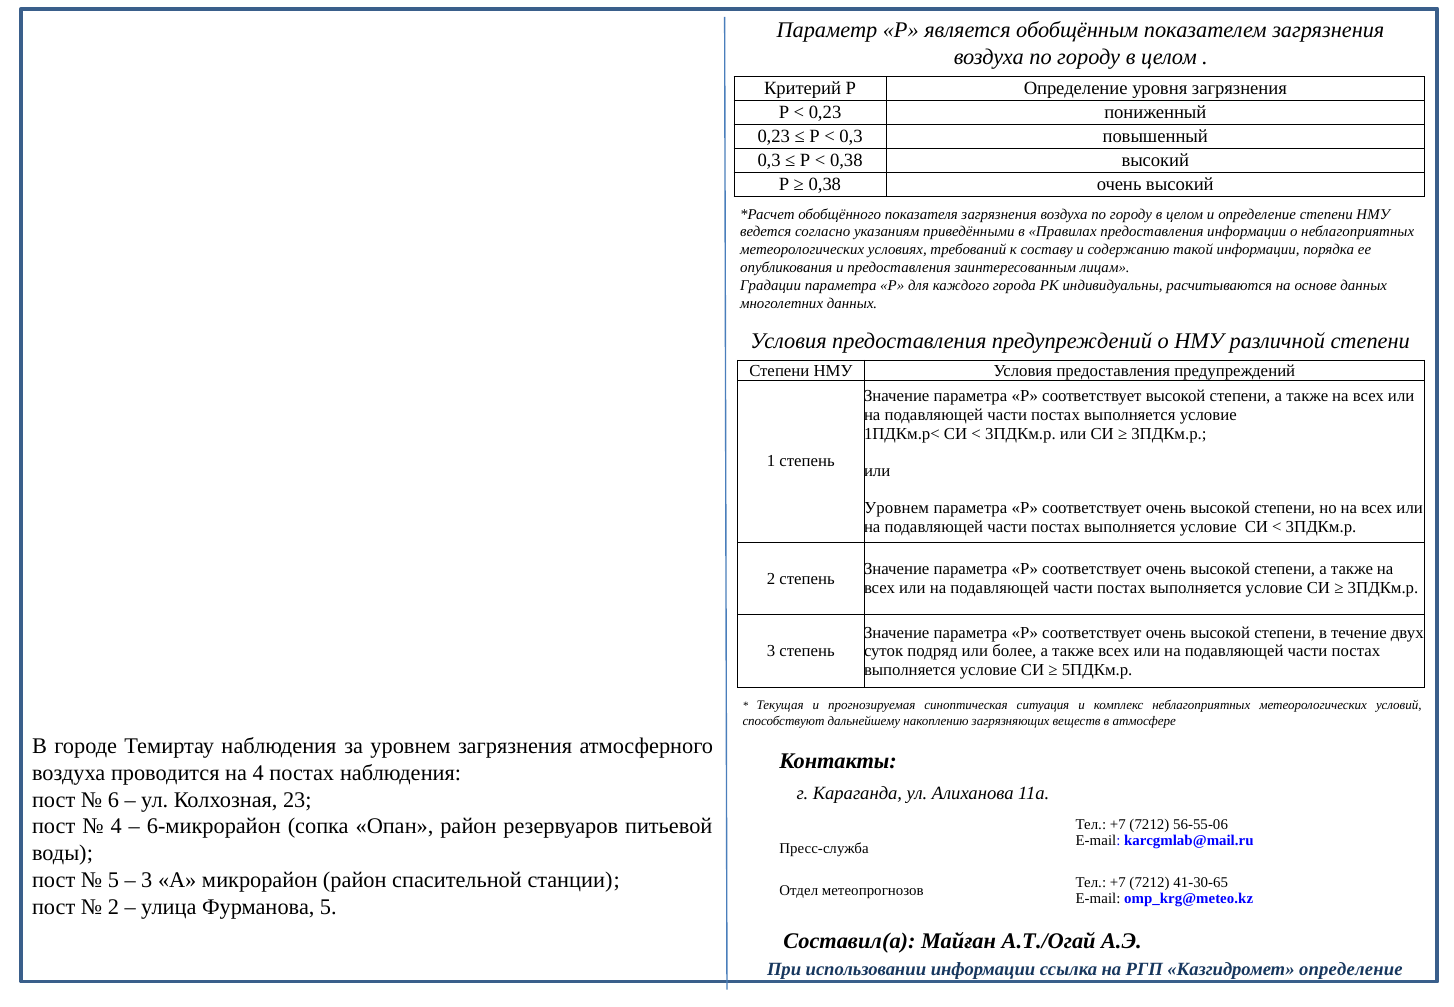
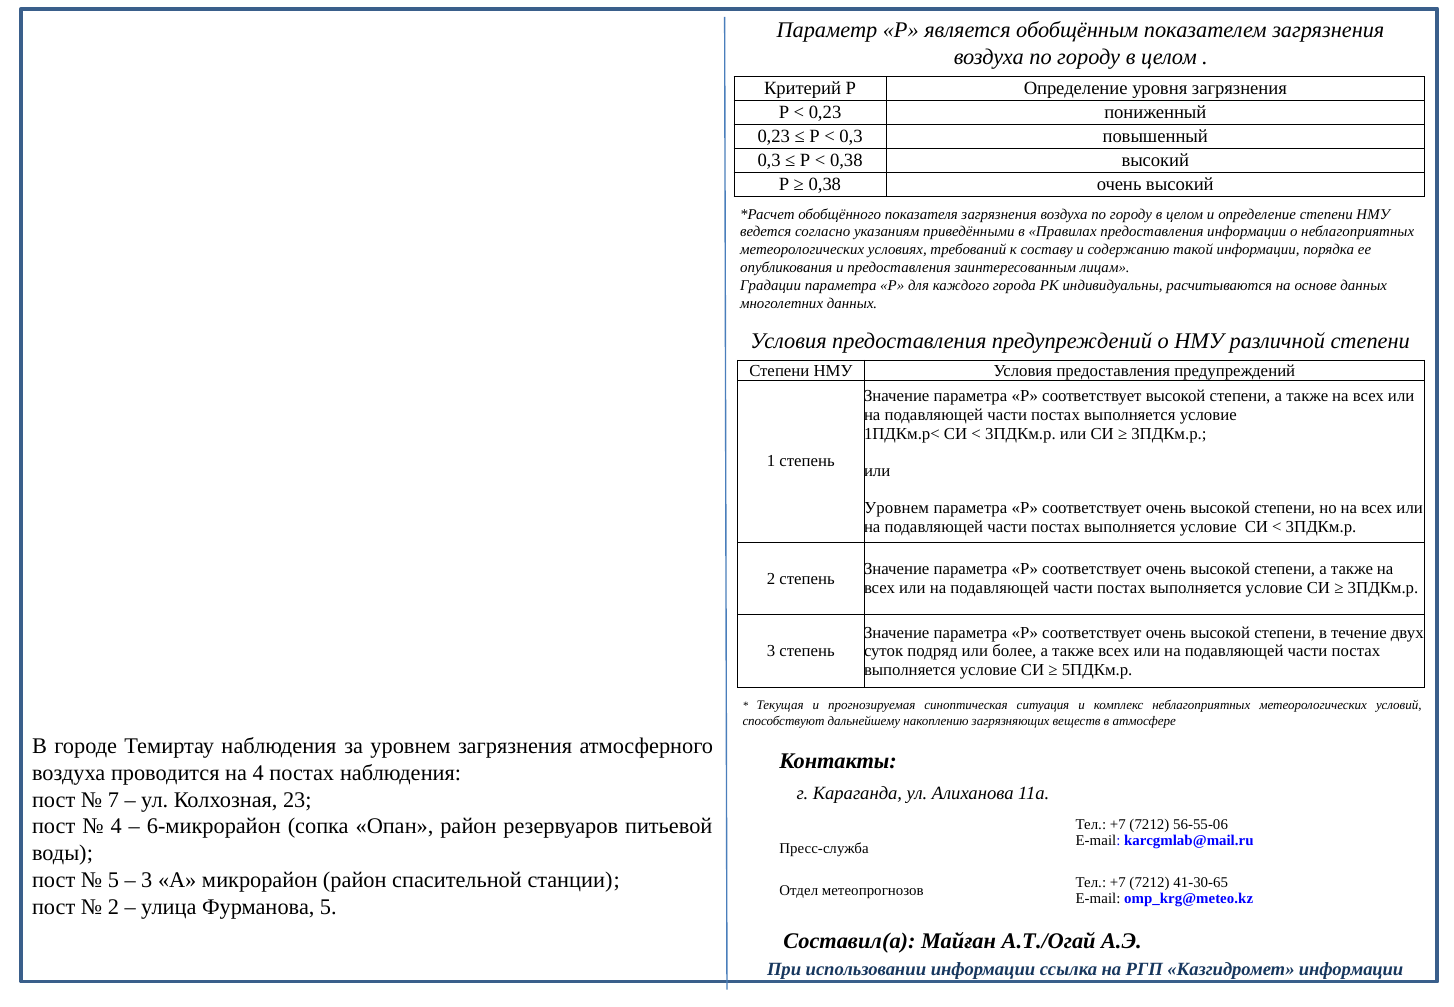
6: 6 -> 7
Казгидромет определение: определение -> информации
